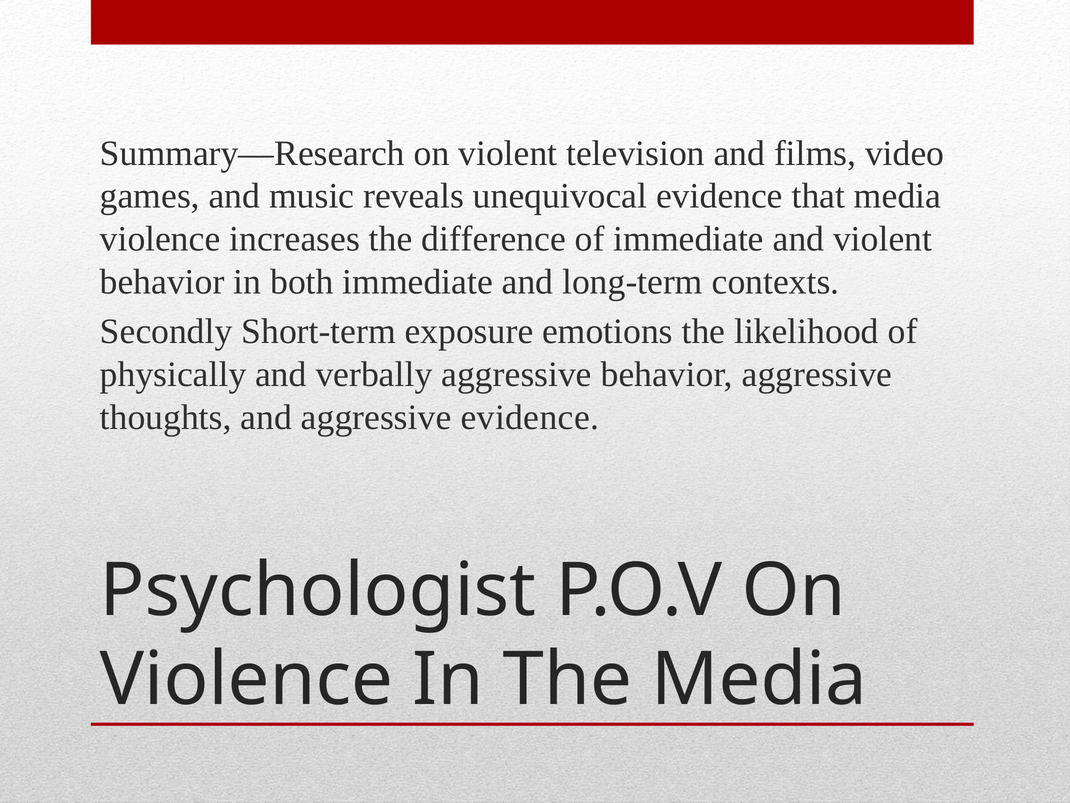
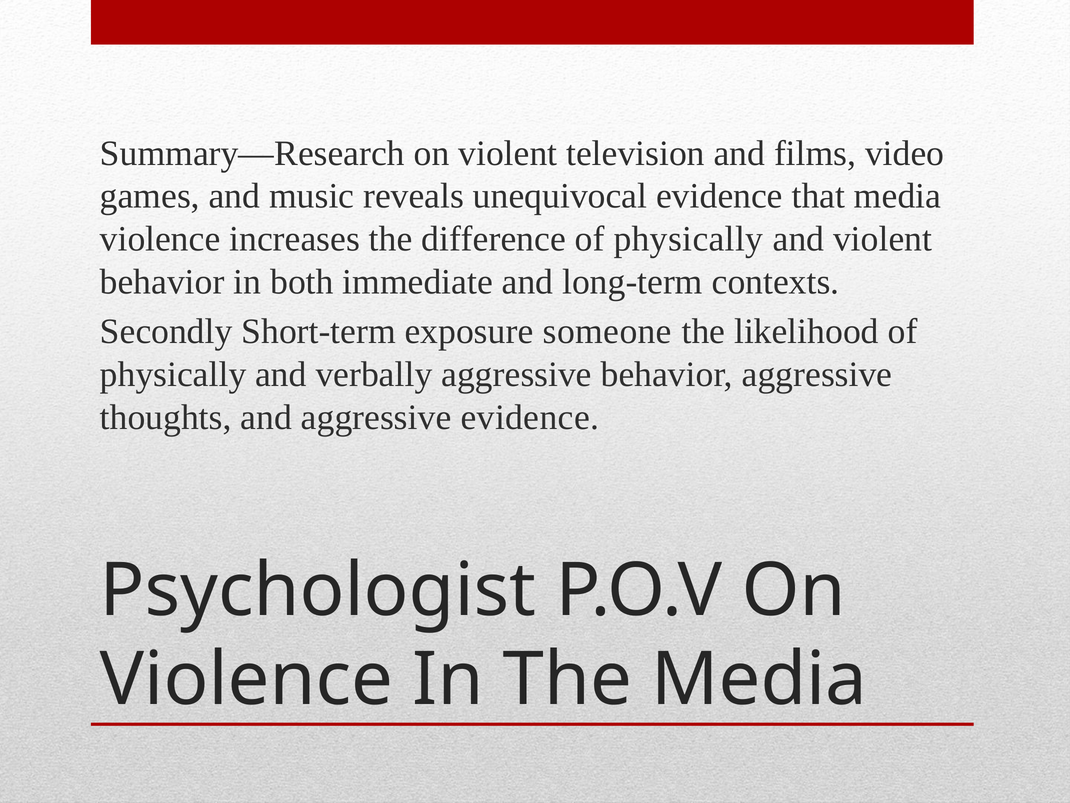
immediate at (689, 239): immediate -> physically
emotions: emotions -> someone
